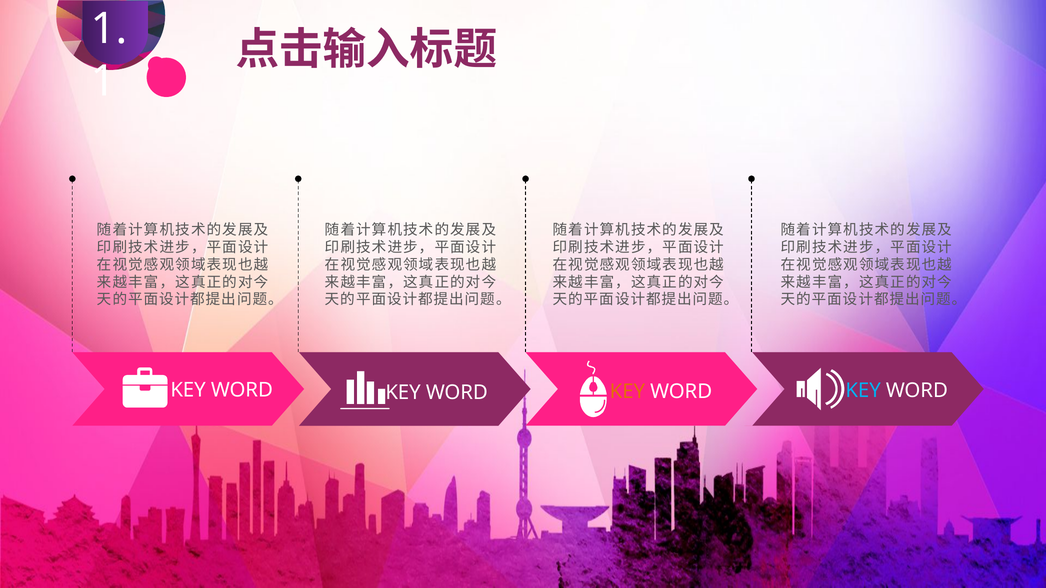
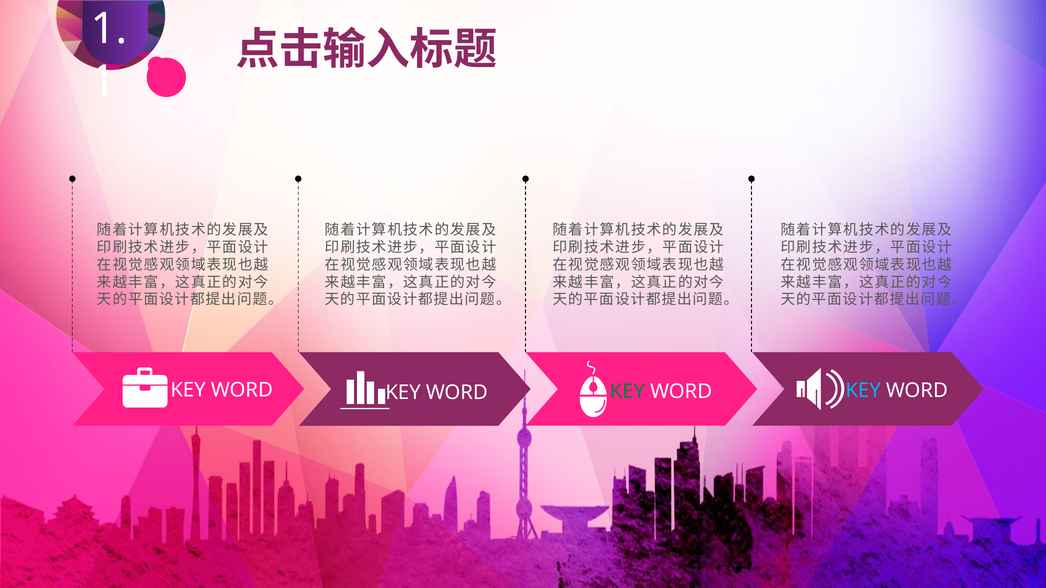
KEY at (627, 392) colour: orange -> green
